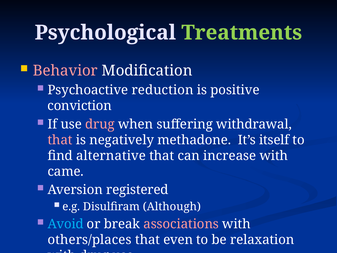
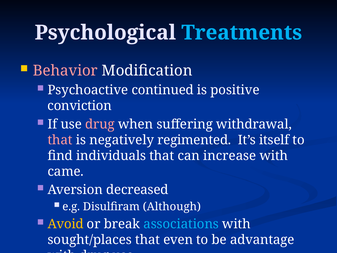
Treatments colour: light green -> light blue
reduction: reduction -> continued
methadone: methadone -> regimented
alternative: alternative -> individuals
registered: registered -> decreased
Avoid colour: light blue -> yellow
associations colour: pink -> light blue
others/places: others/places -> sought/places
relaxation: relaxation -> advantage
